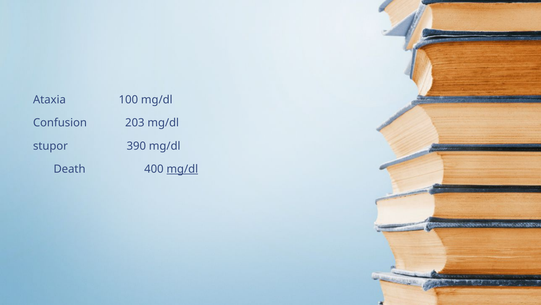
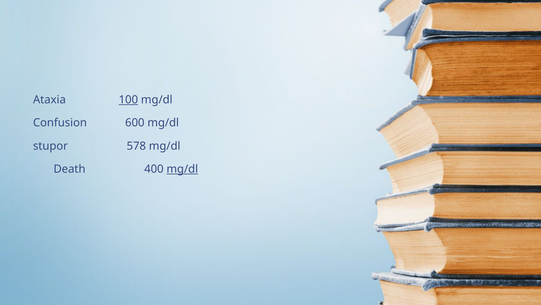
100 underline: none -> present
203: 203 -> 600
390: 390 -> 578
